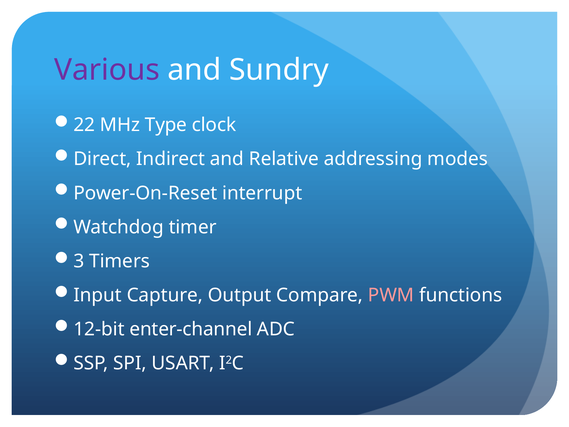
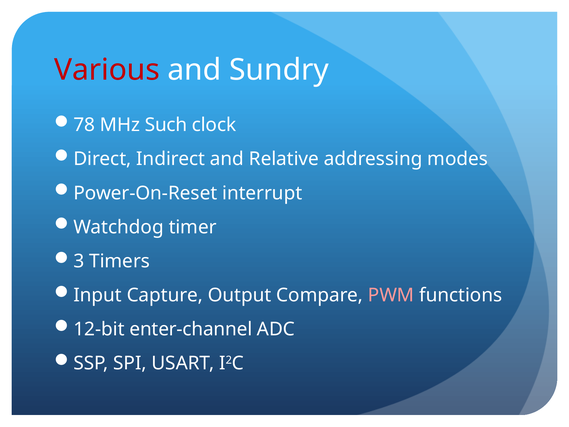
Various colour: purple -> red
22: 22 -> 78
Type: Type -> Such
